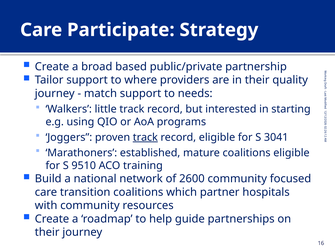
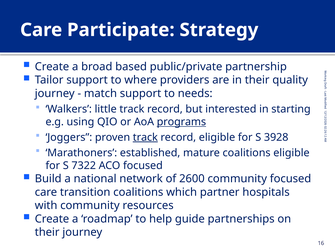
programs underline: none -> present
3041: 3041 -> 3928
9510: 9510 -> 7322
ACO training: training -> focused
